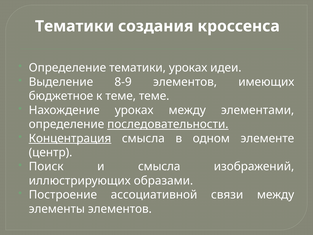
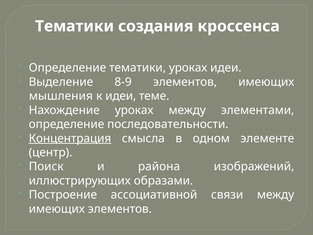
бюджетное: бюджетное -> мышления
к теме: теме -> идеи
последовательности underline: present -> none
и смысла: смысла -> района
элементы at (57, 209): элементы -> имеющих
